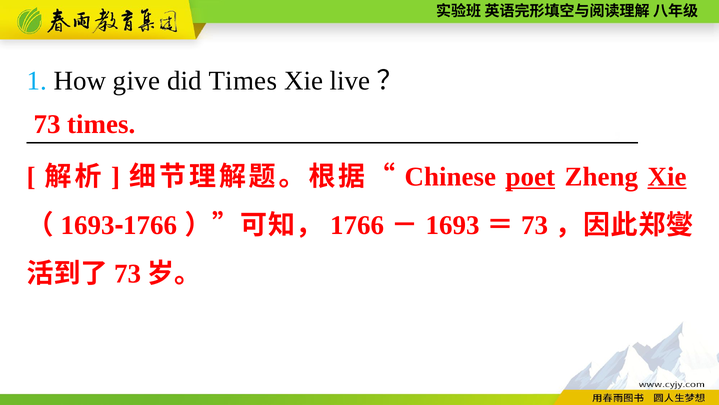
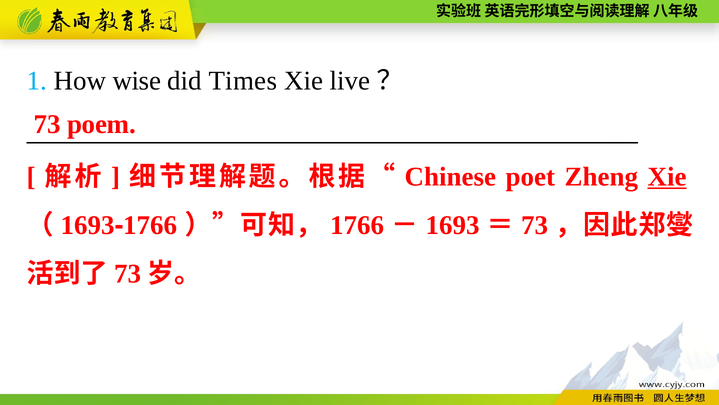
give: give -> wise
73 times: times -> poem
poet underline: present -> none
